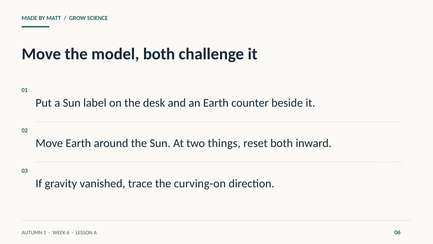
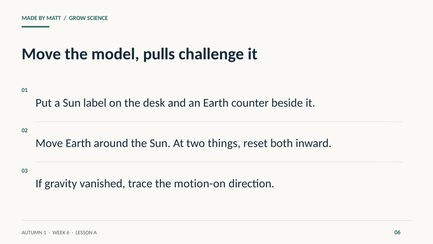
model both: both -> pulls
curving-on: curving-on -> motion-on
